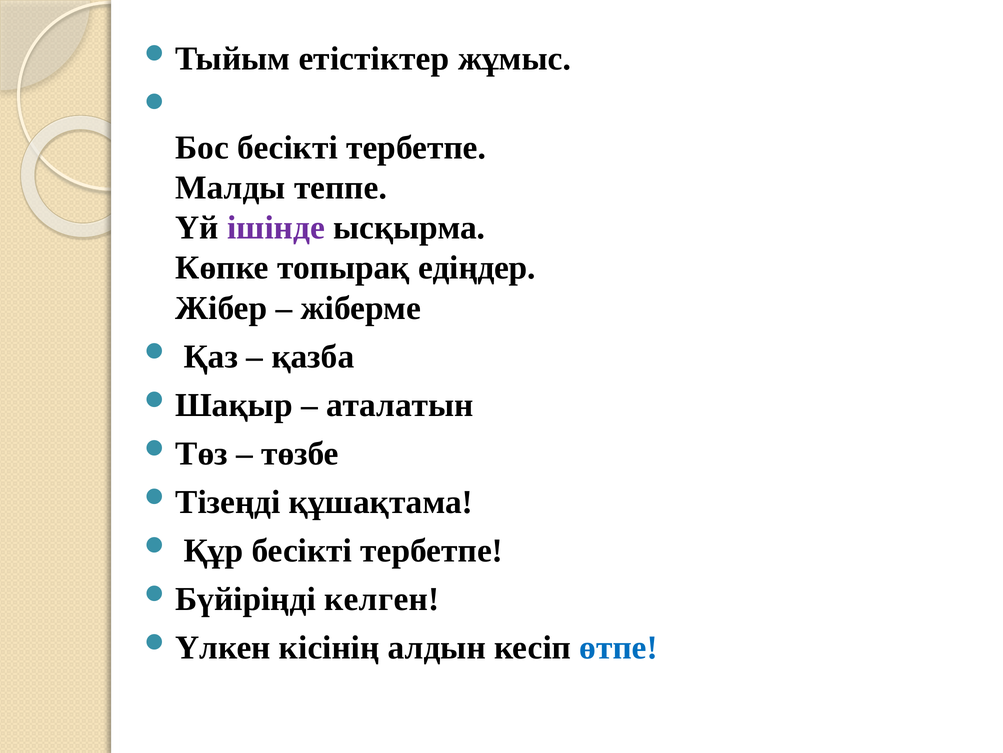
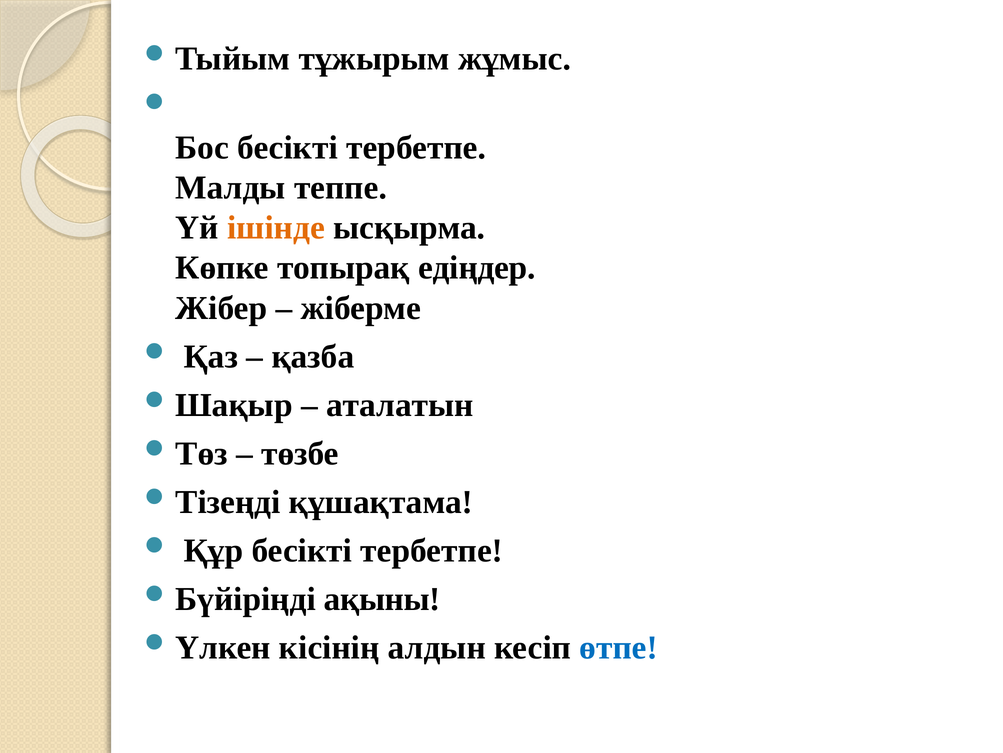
етістіктер: етістіктер -> тұжырым
ішінде colour: purple -> orange
келген: келген -> ақыны
